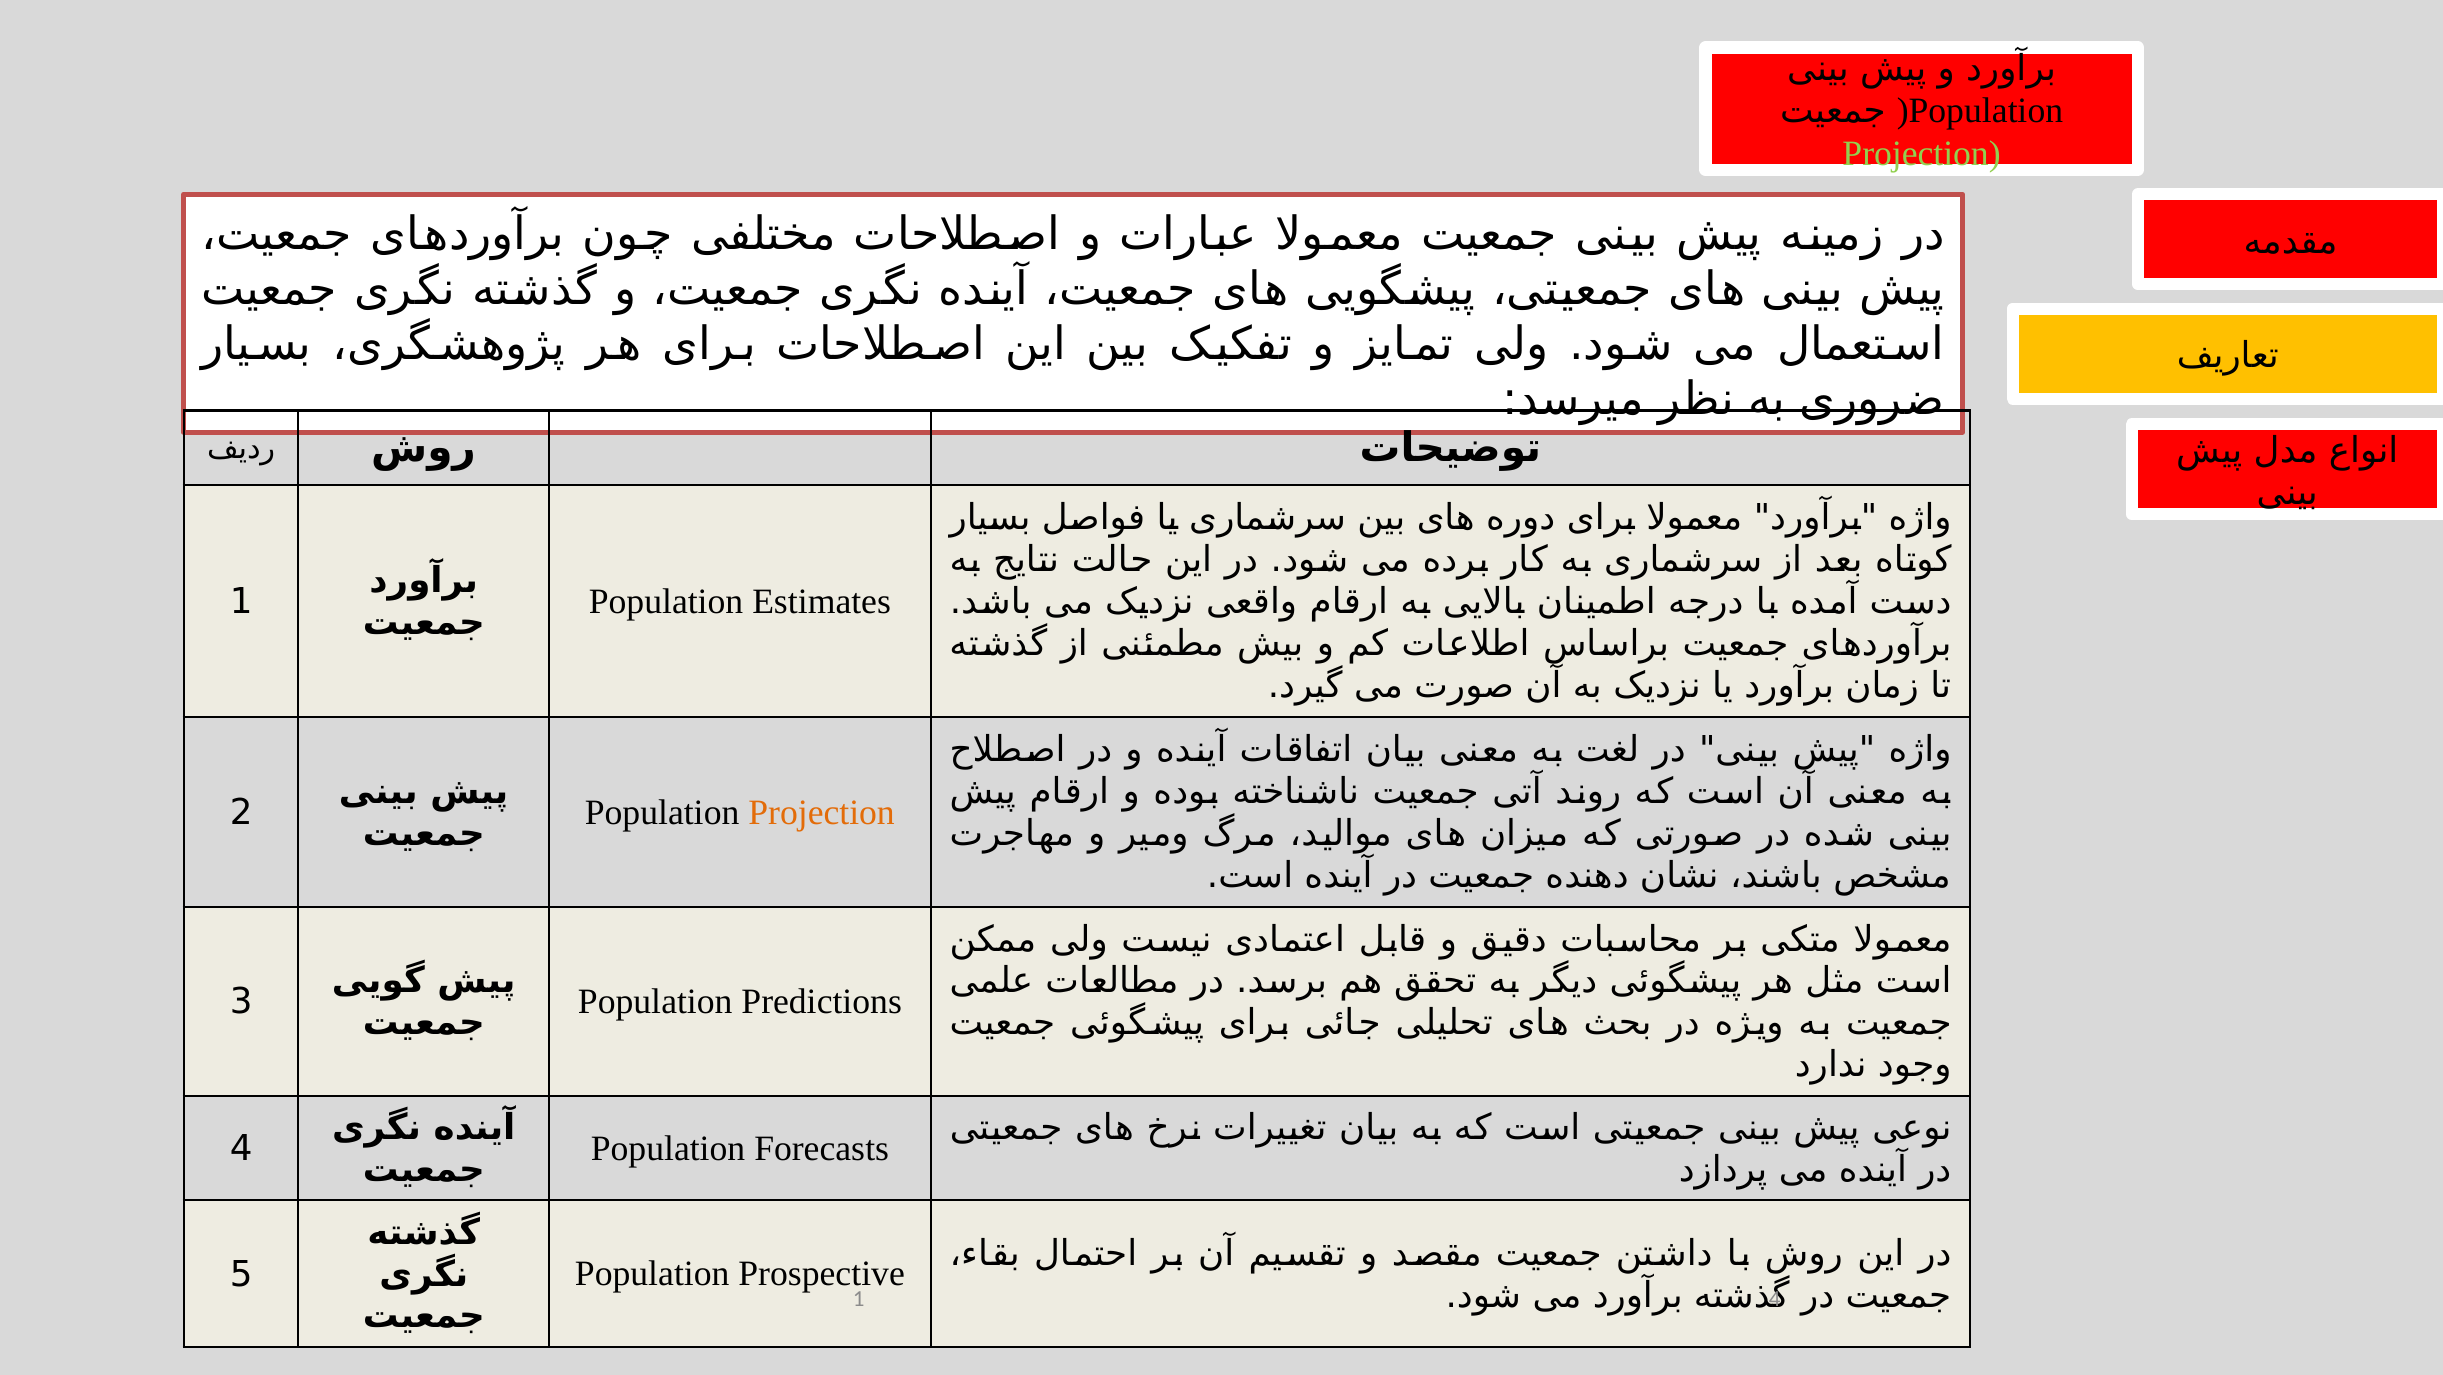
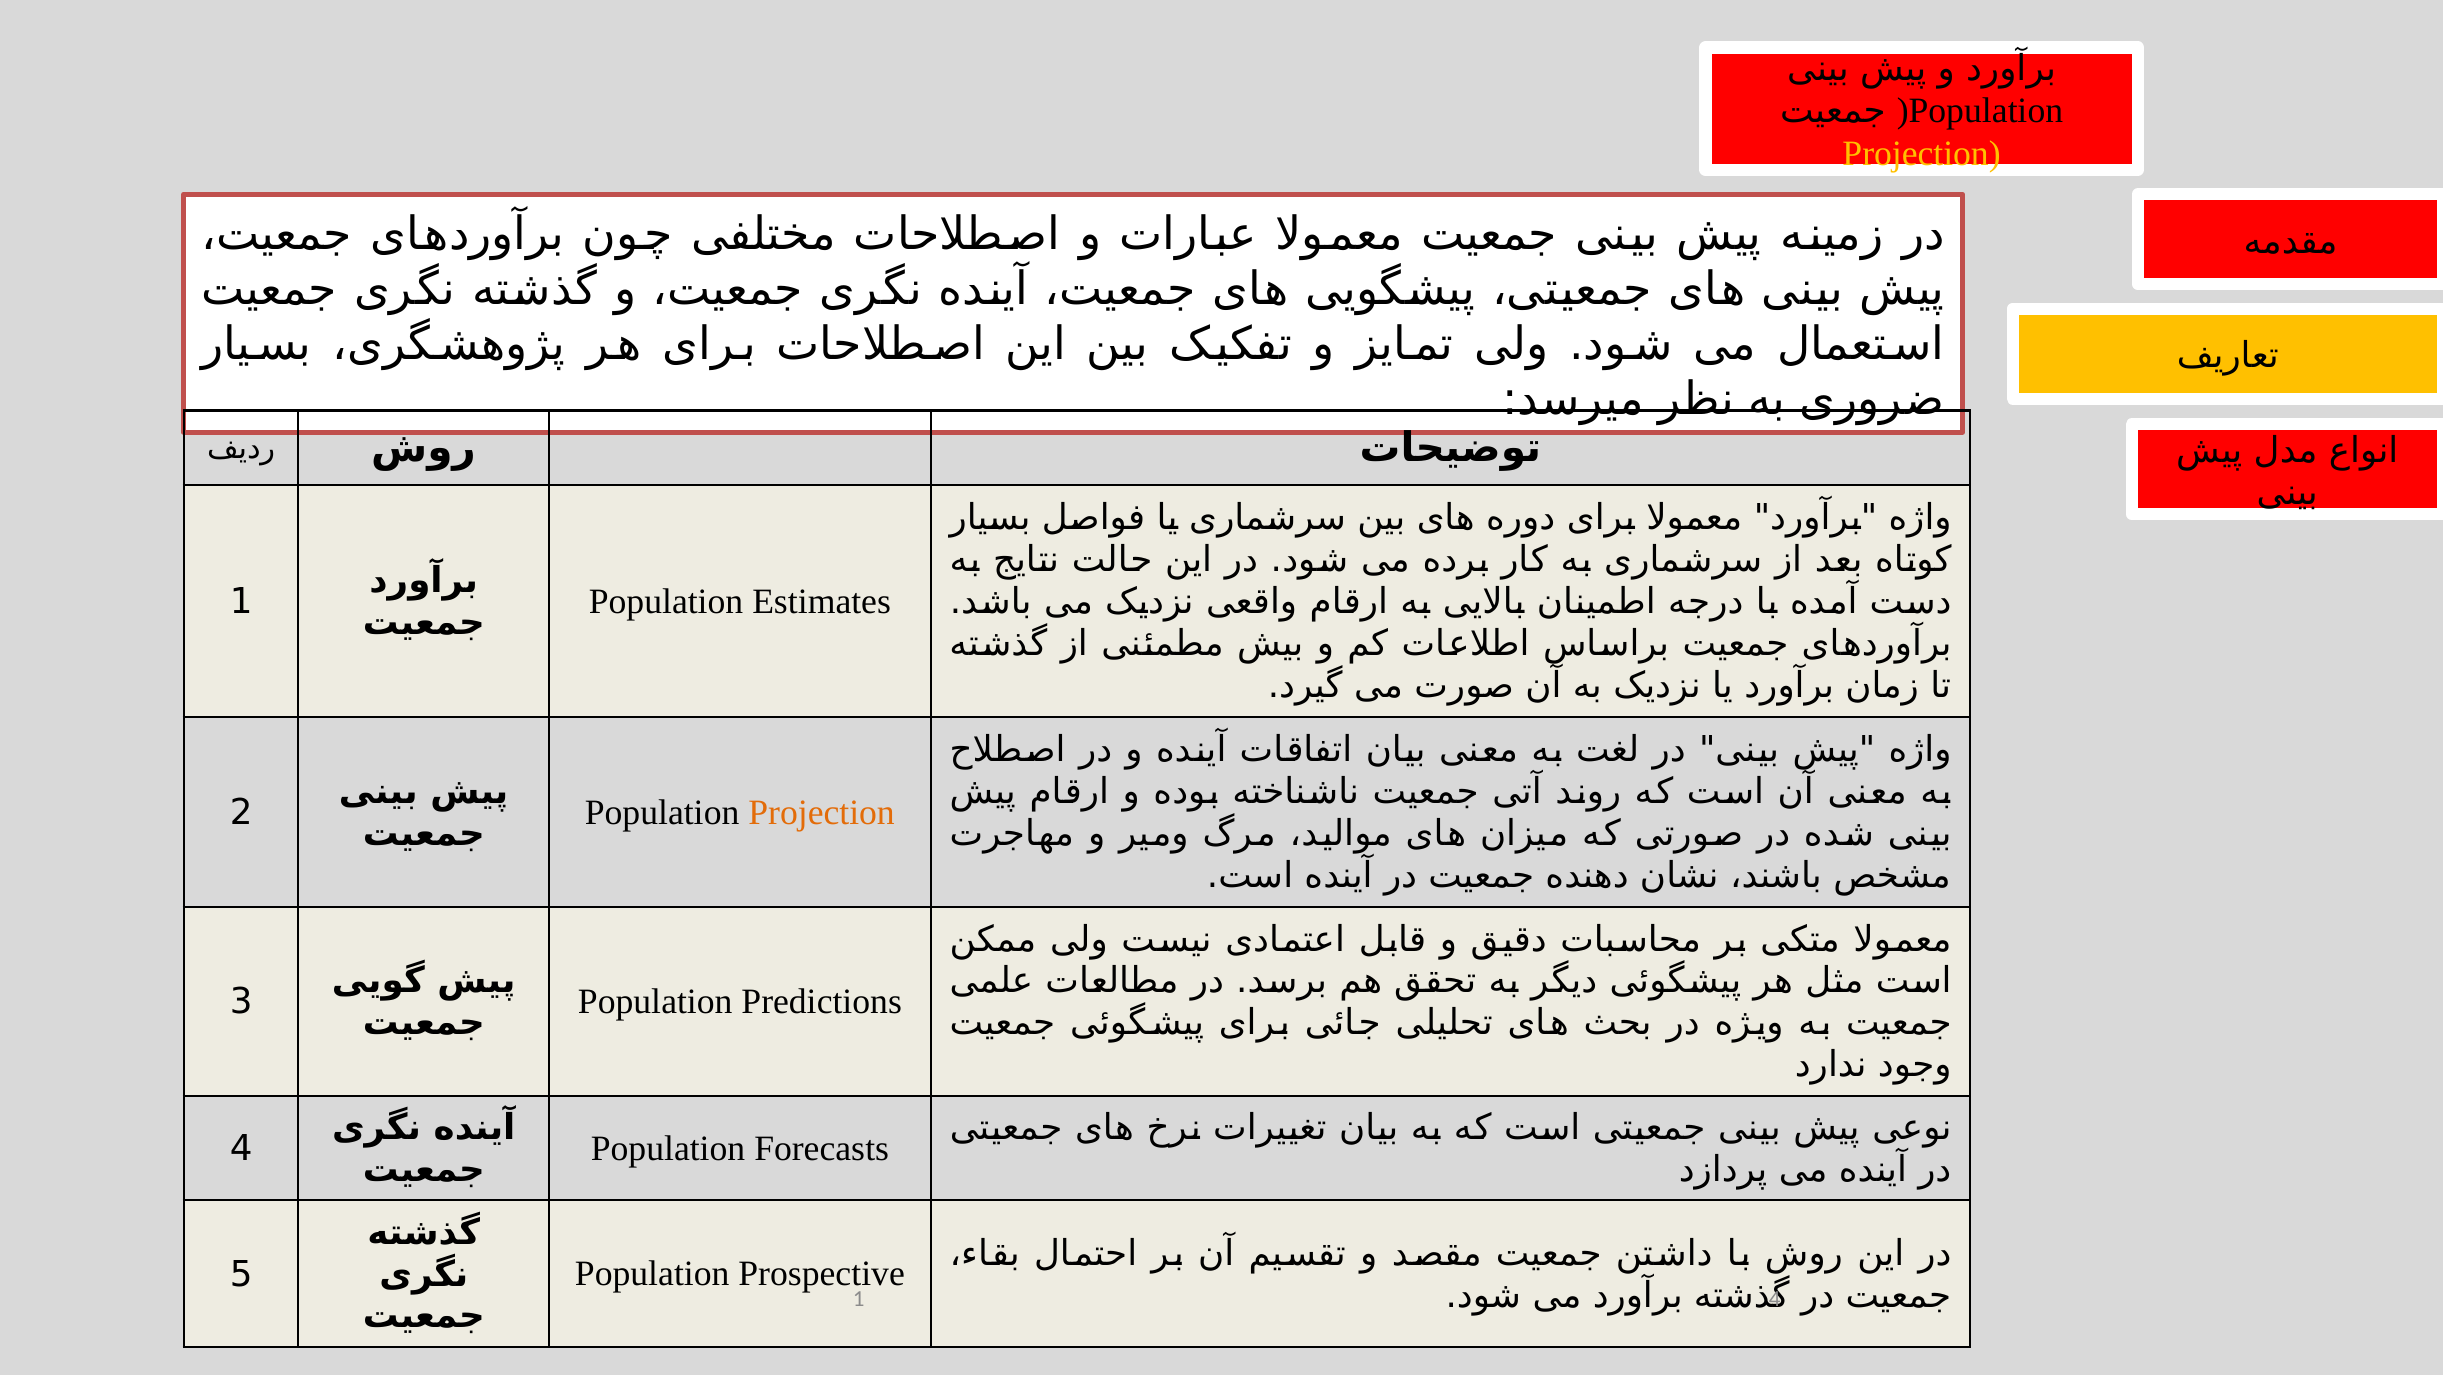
Projection at (1922, 154) colour: light green -> yellow
